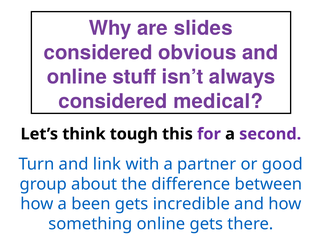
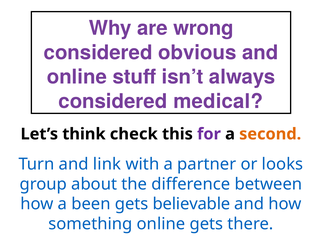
slides: slides -> wrong
tough: tough -> check
second colour: purple -> orange
good: good -> looks
incredible: incredible -> believable
